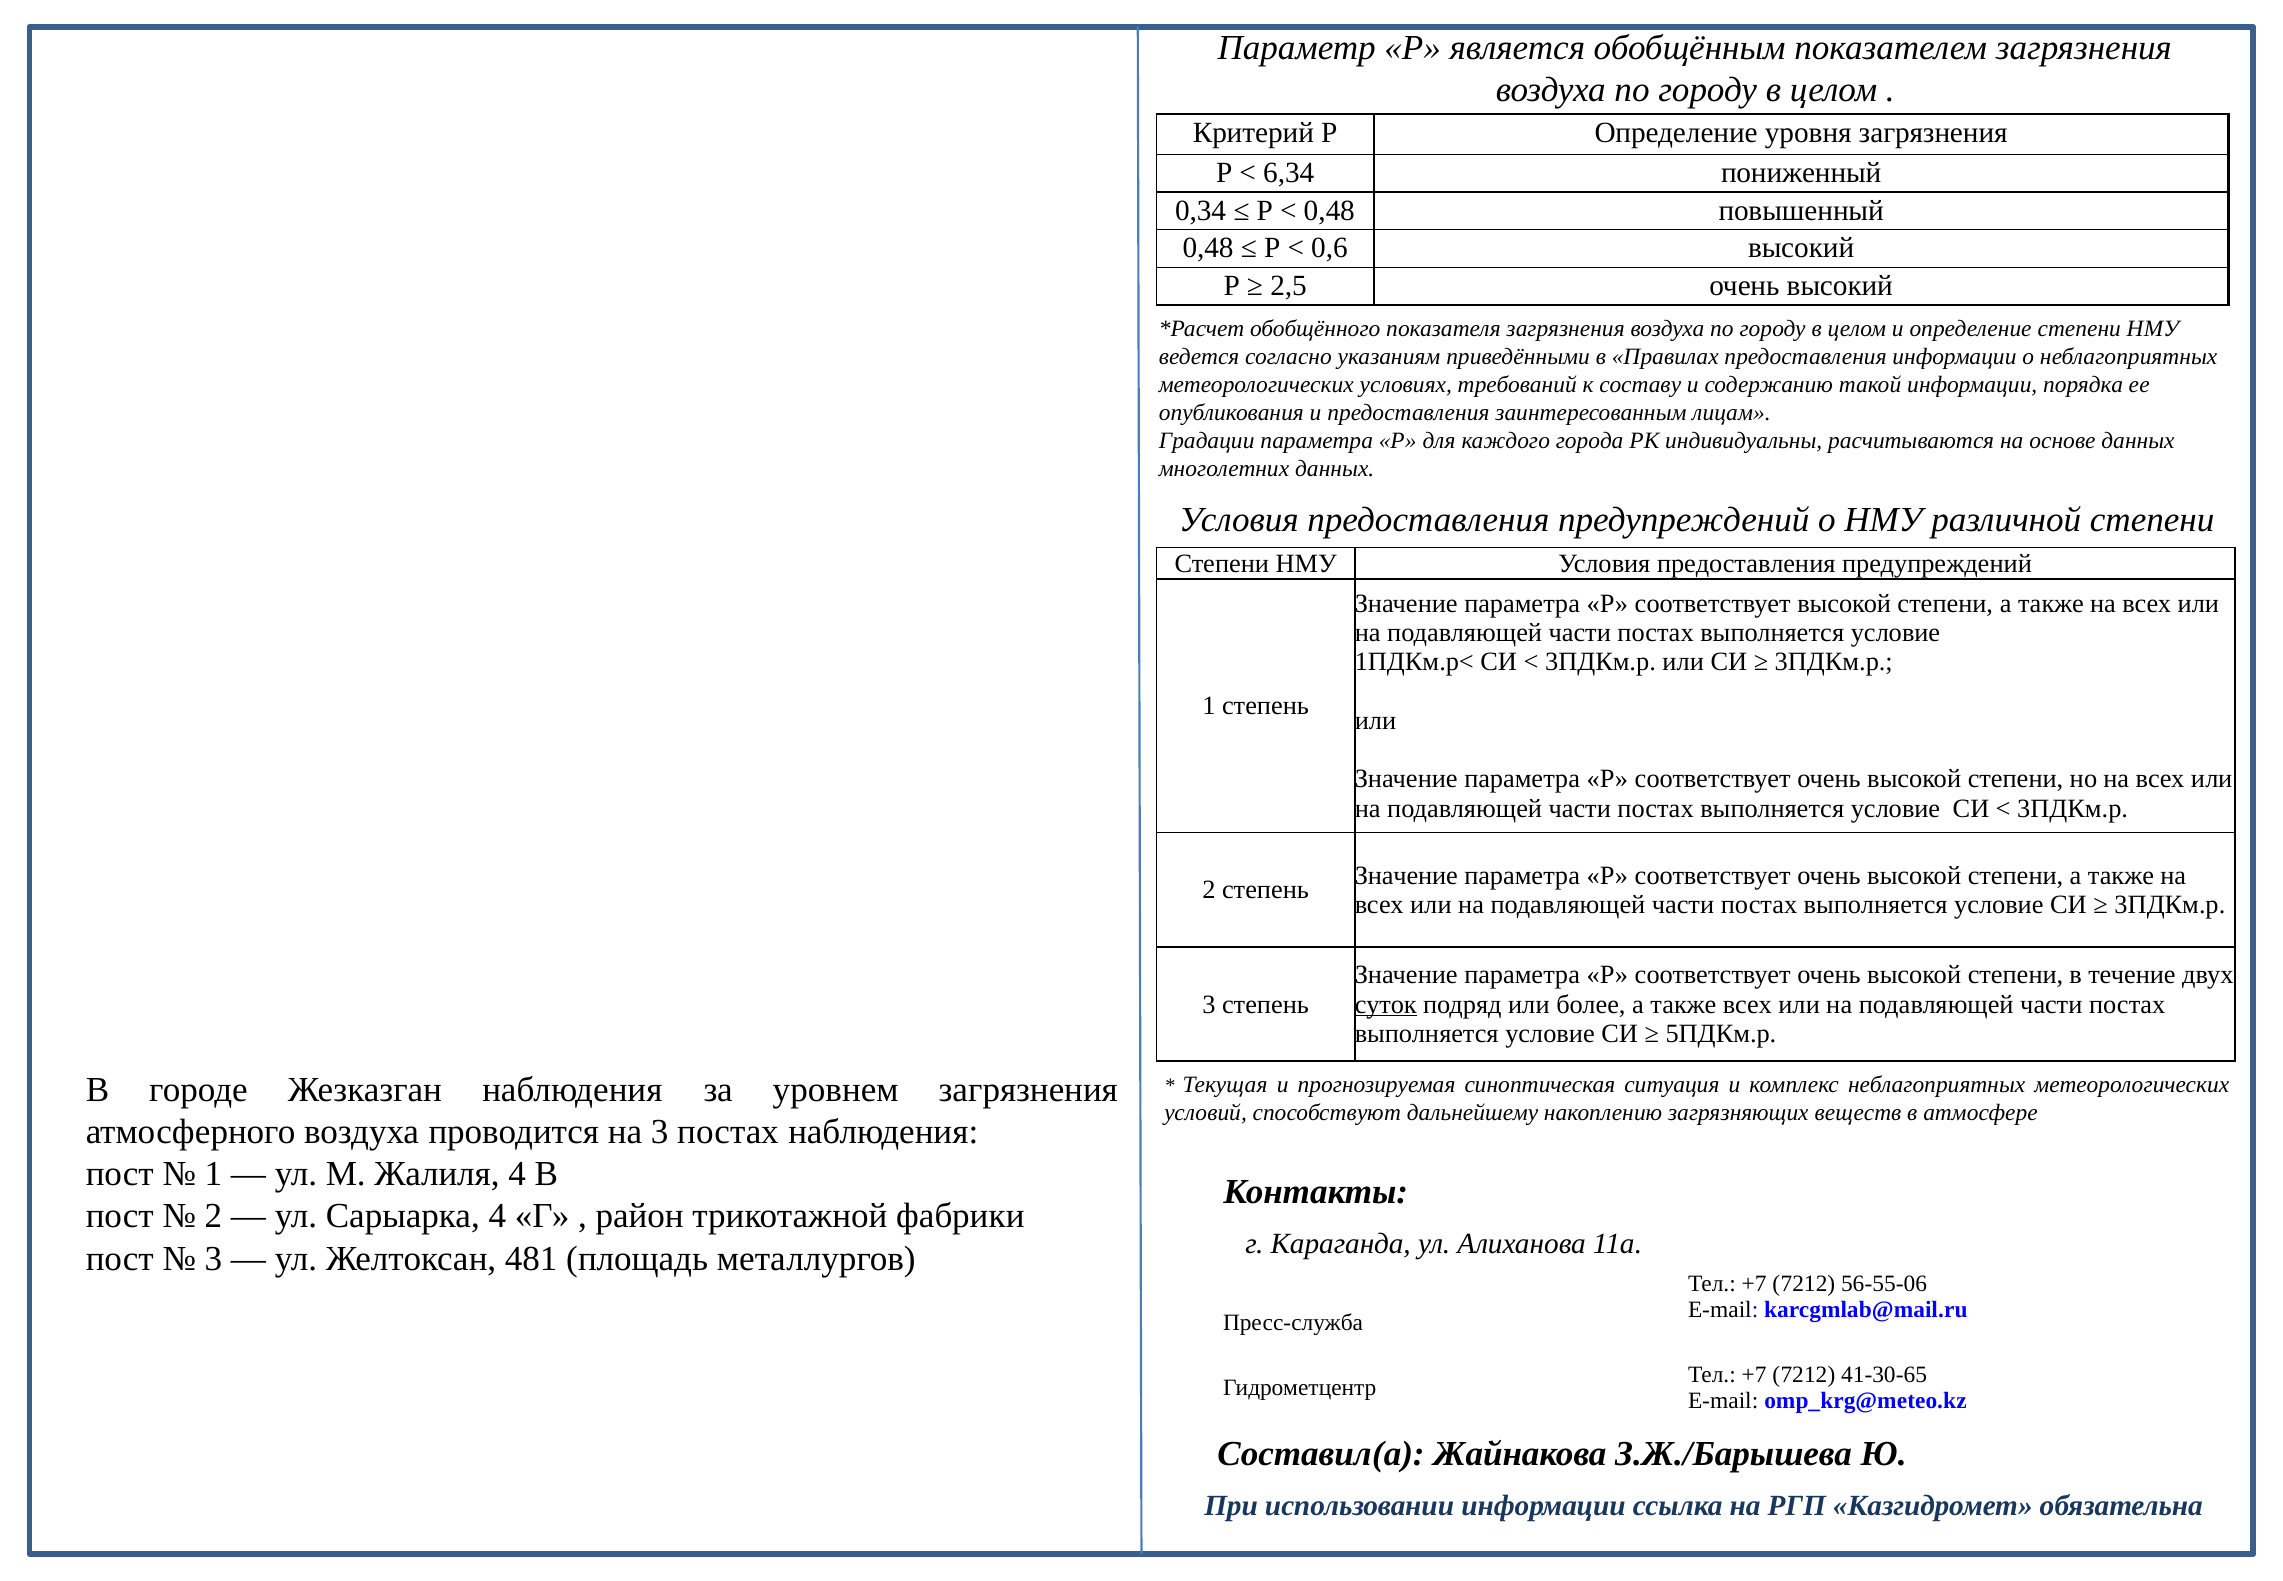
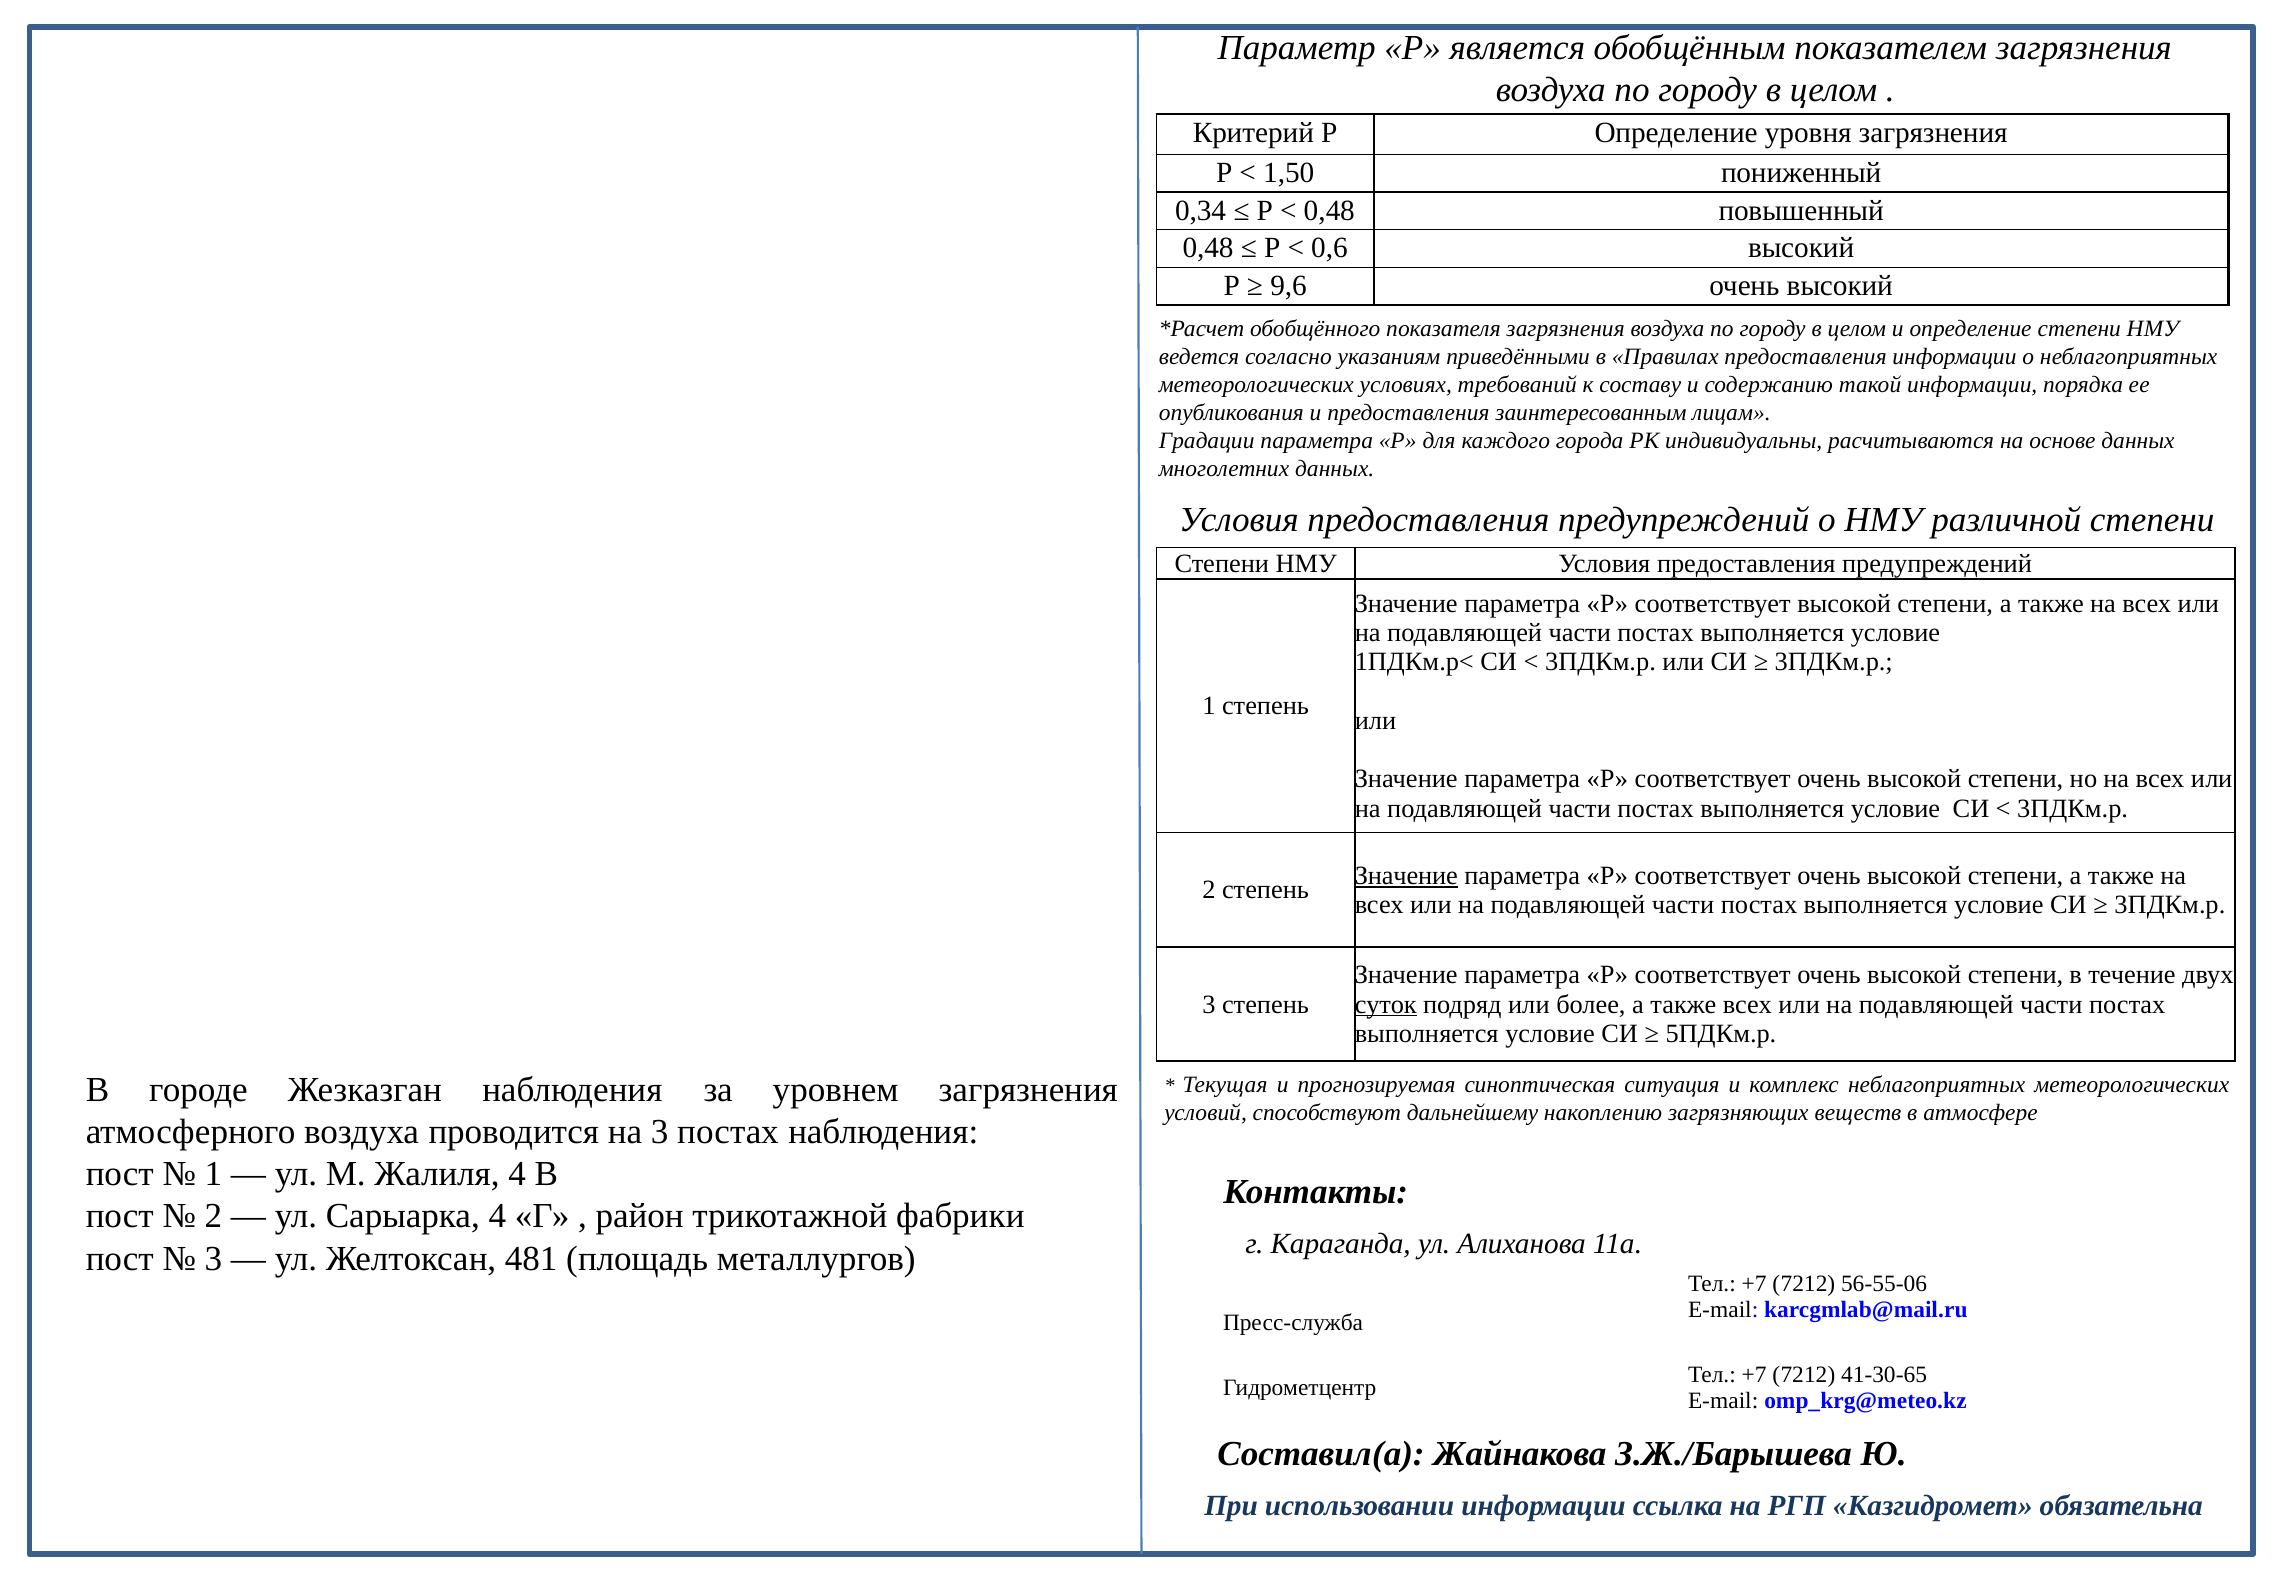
6,34: 6,34 -> 1,50
2,5: 2,5 -> 9,6
Значение at (1406, 875) underline: none -> present
